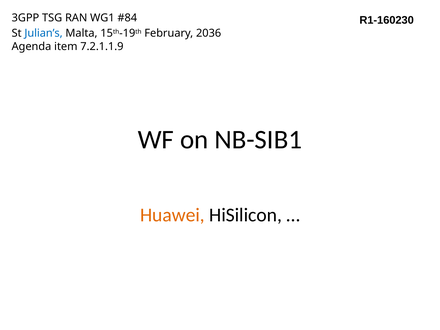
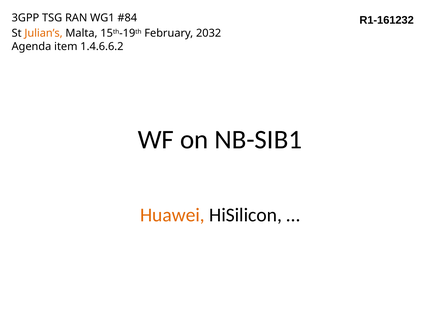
R1-160230: R1-160230 -> R1-161232
Julian’s colour: blue -> orange
2036: 2036 -> 2032
7.2.1.1.9: 7.2.1.1.9 -> 1.4.6.6.2
